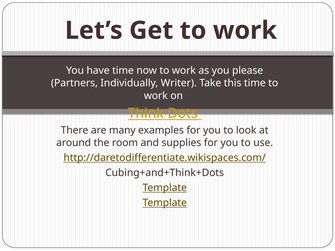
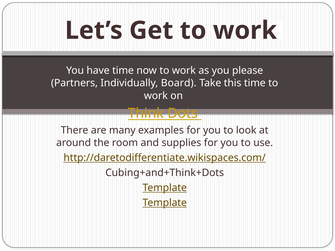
Writer: Writer -> Board
